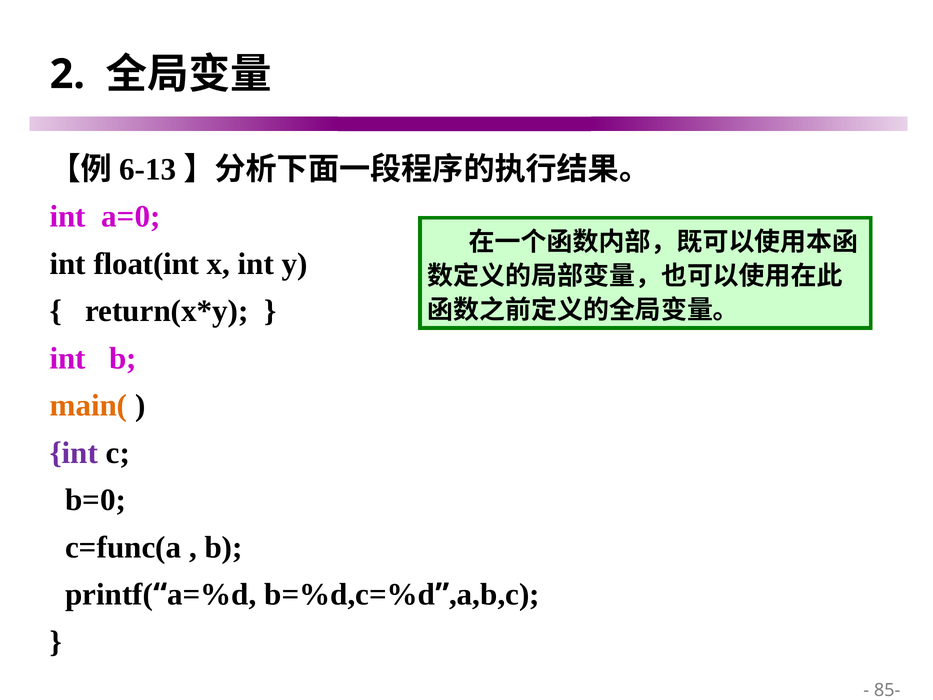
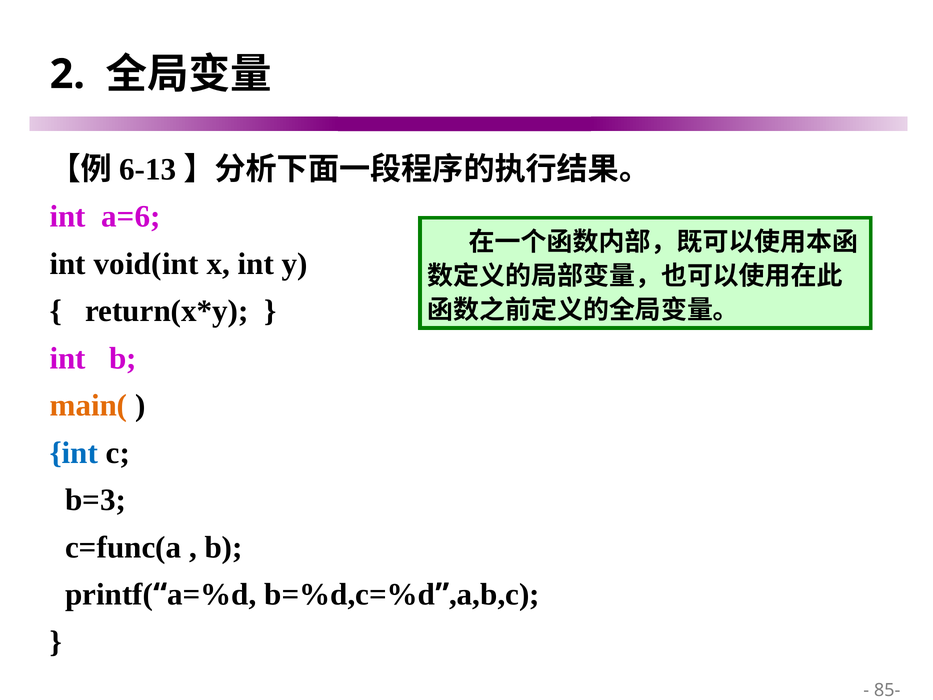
a=0: a=0 -> a=6
float(int: float(int -> void(int
int at (74, 453) colour: purple -> blue
b=0: b=0 -> b=3
